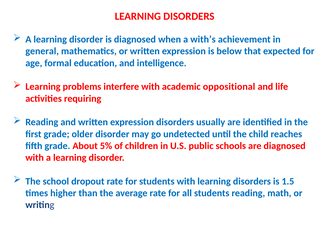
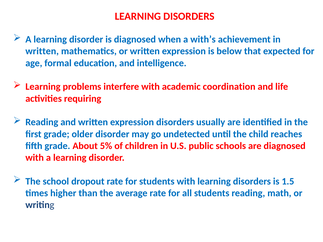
general at (42, 51): general -> written
oppositional: oppositional -> coordination
